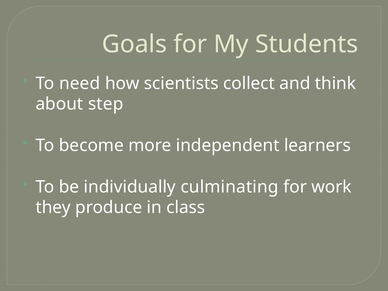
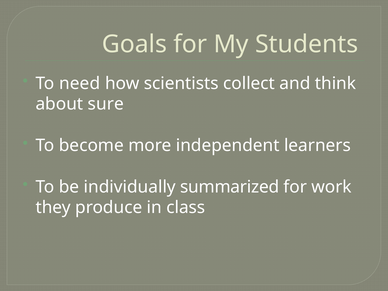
step: step -> sure
culminating: culminating -> summarized
